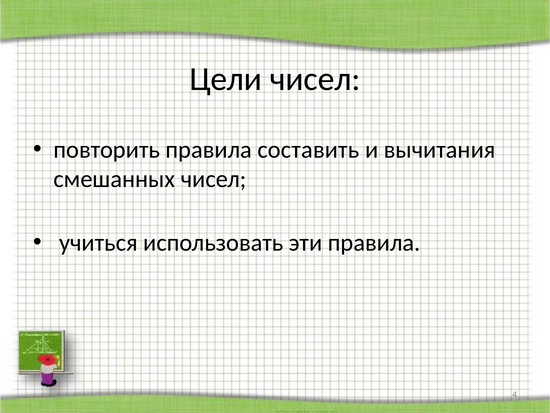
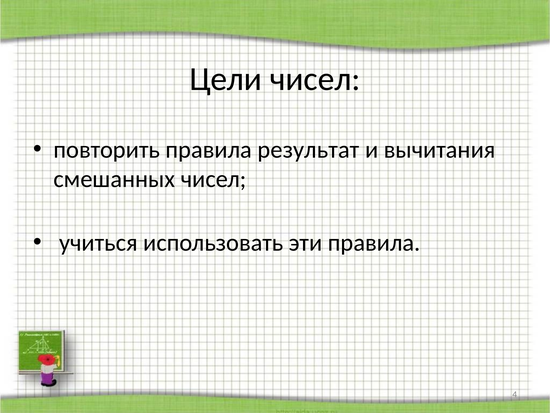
составить: составить -> результат
